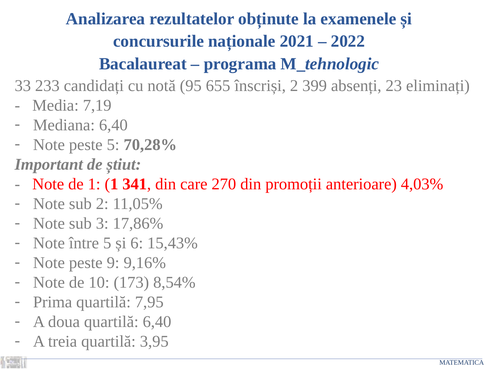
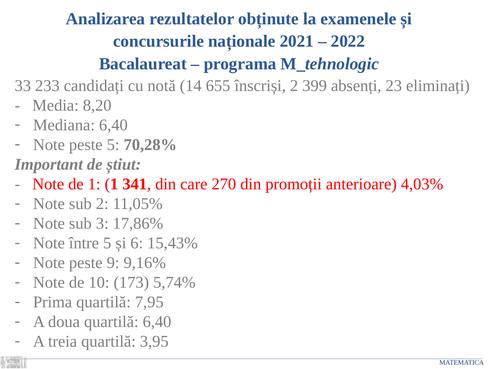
95: 95 -> 14
7,19: 7,19 -> 8,20
8,54%: 8,54% -> 5,74%
